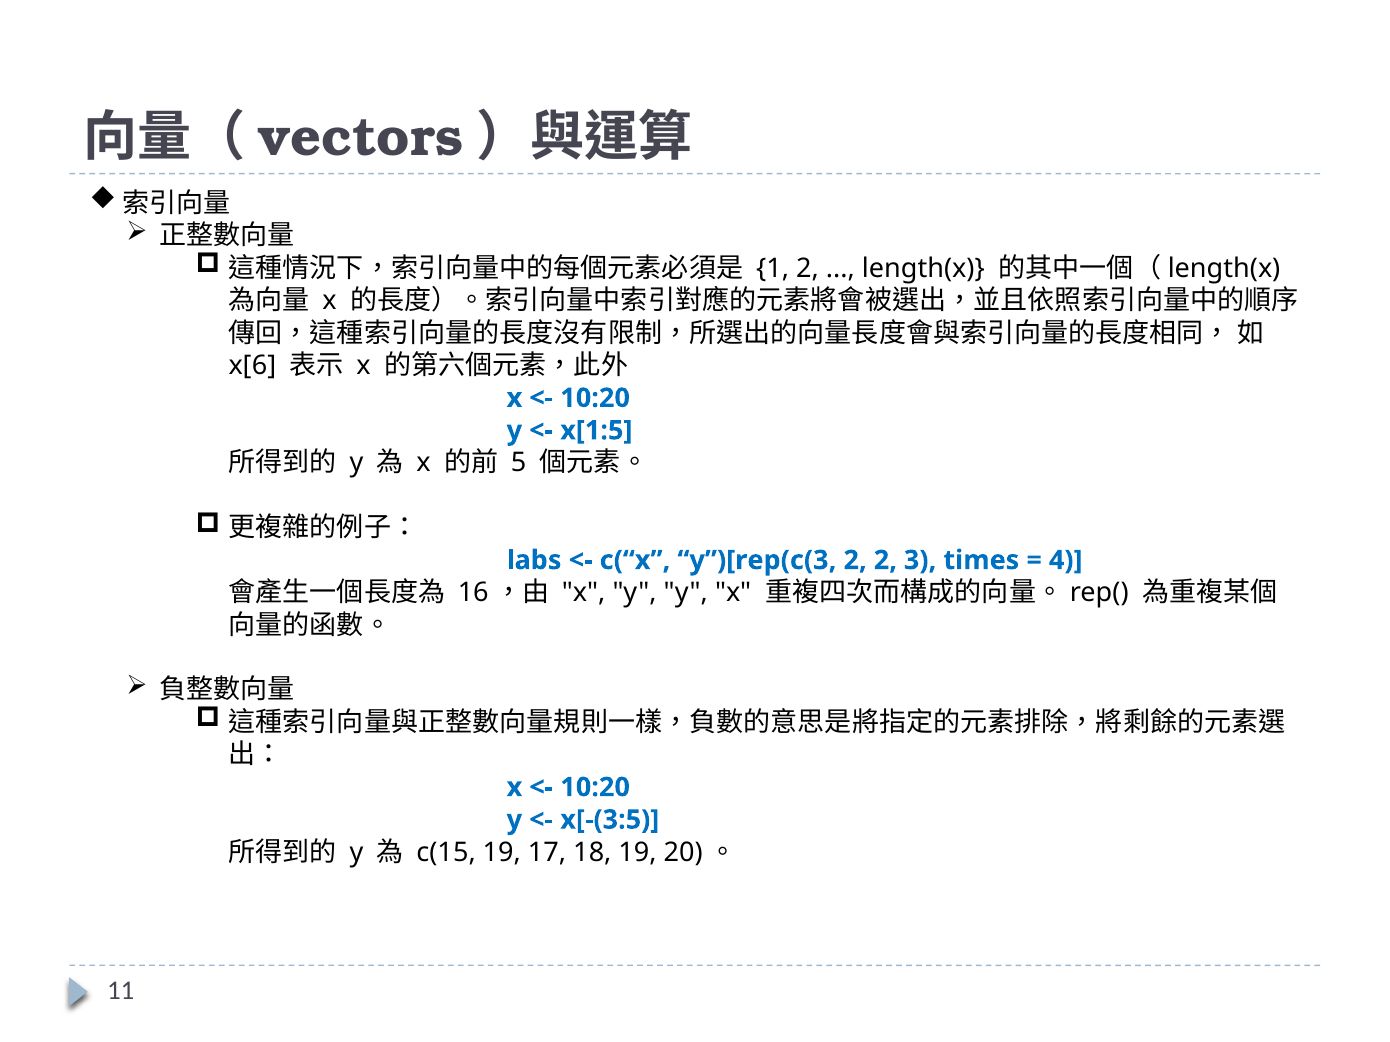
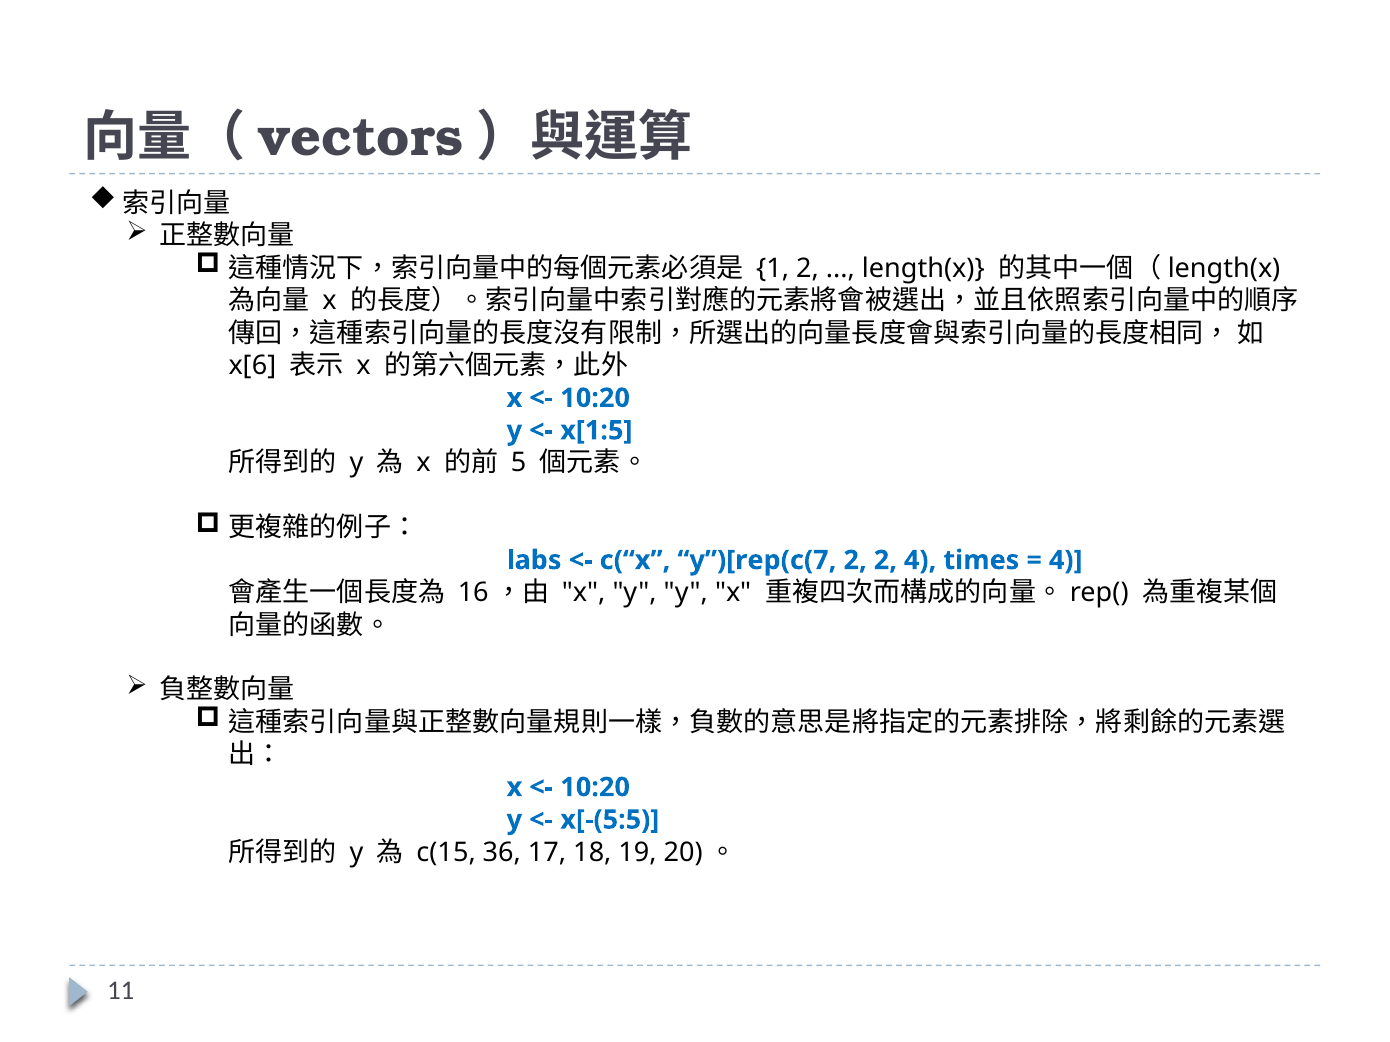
y”)[rep(c(3: y”)[rep(c(3 -> y”)[rep(c(7
2 3: 3 -> 4
x[-(3:5: x[-(3:5 -> x[-(5:5
c(15 19: 19 -> 36
